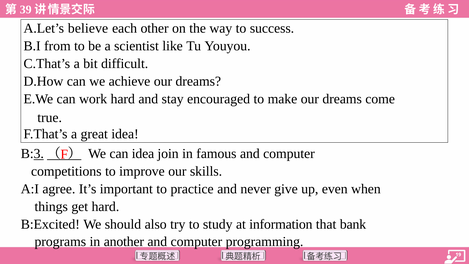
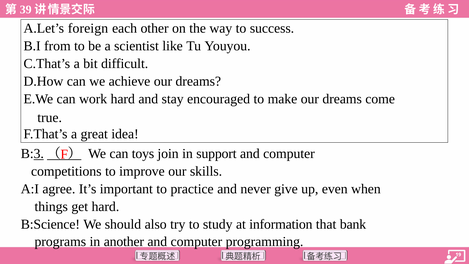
believe: believe -> foreign
can idea: idea -> toys
famous: famous -> support
B:Excited: B:Excited -> B:Science
